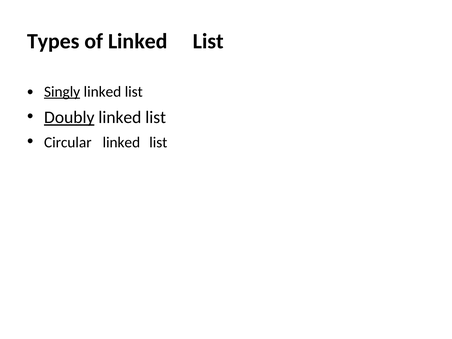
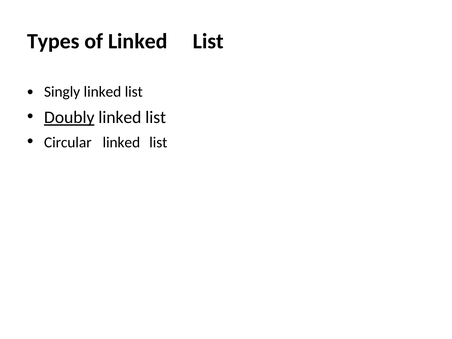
Singly underline: present -> none
